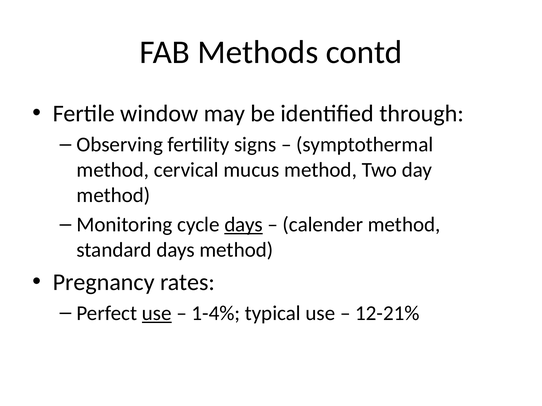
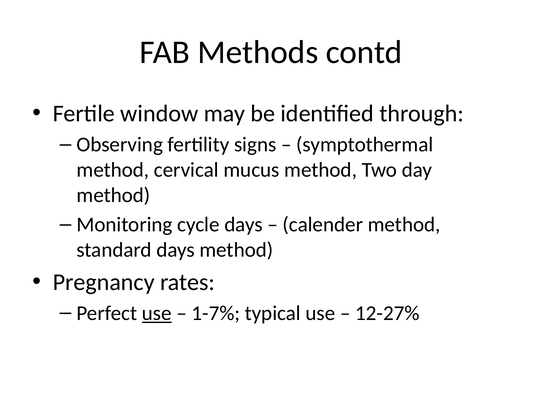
days at (244, 225) underline: present -> none
1-4%: 1-4% -> 1-7%
12-21%: 12-21% -> 12-27%
